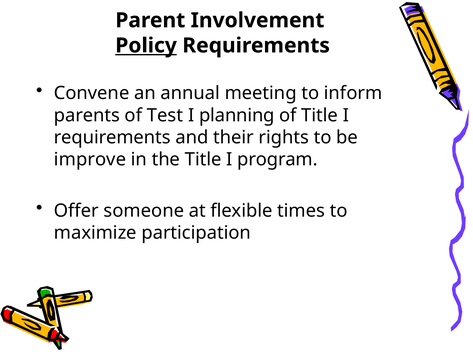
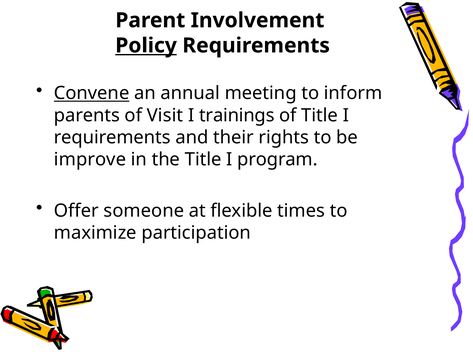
Convene underline: none -> present
Test: Test -> Visit
planning: planning -> trainings
